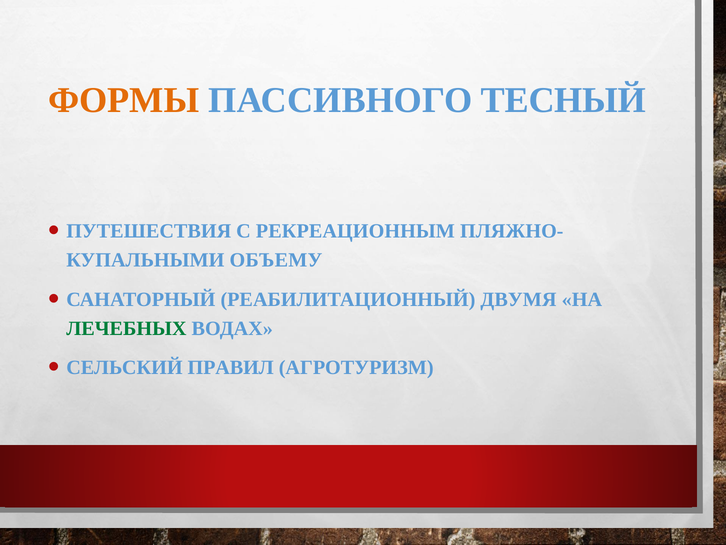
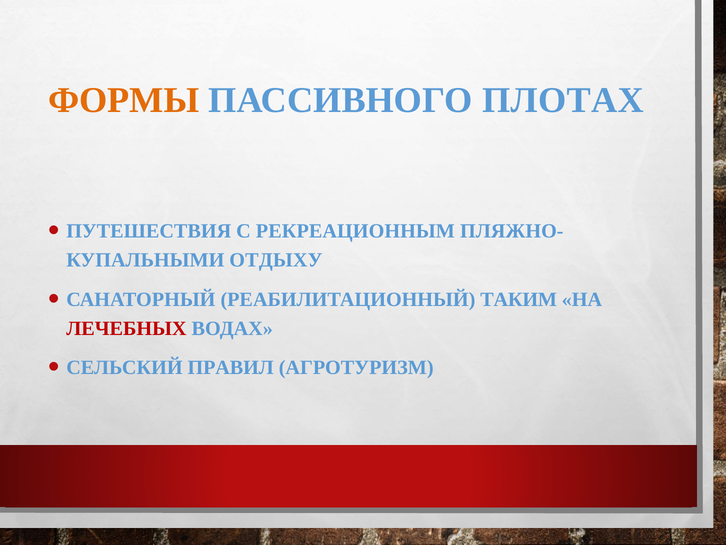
ТЕСНЫЙ: ТЕСНЫЙ -> ПЛОТАХ
ОБЪЕМУ: ОБЪЕМУ -> ОТДЫХУ
ДВУМЯ: ДВУМЯ -> ТАКИМ
ЛЕЧЕБНЫХ colour: green -> red
